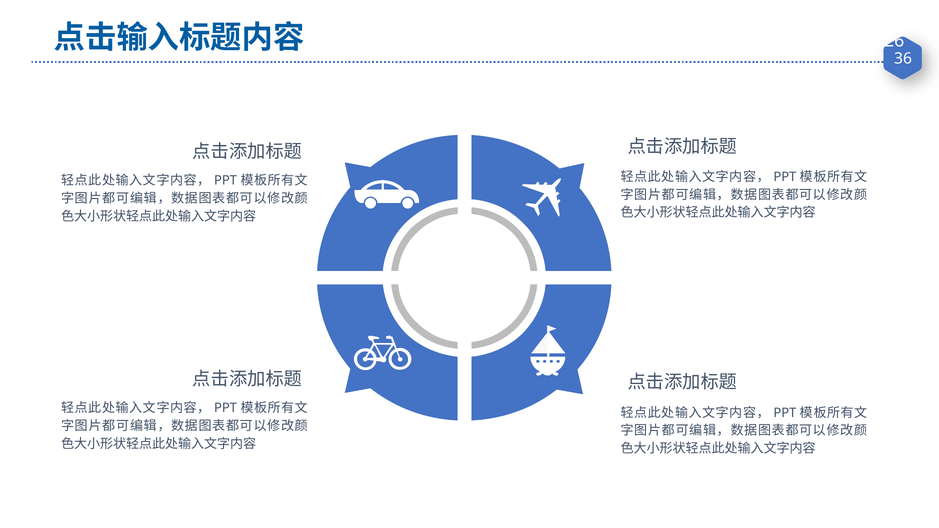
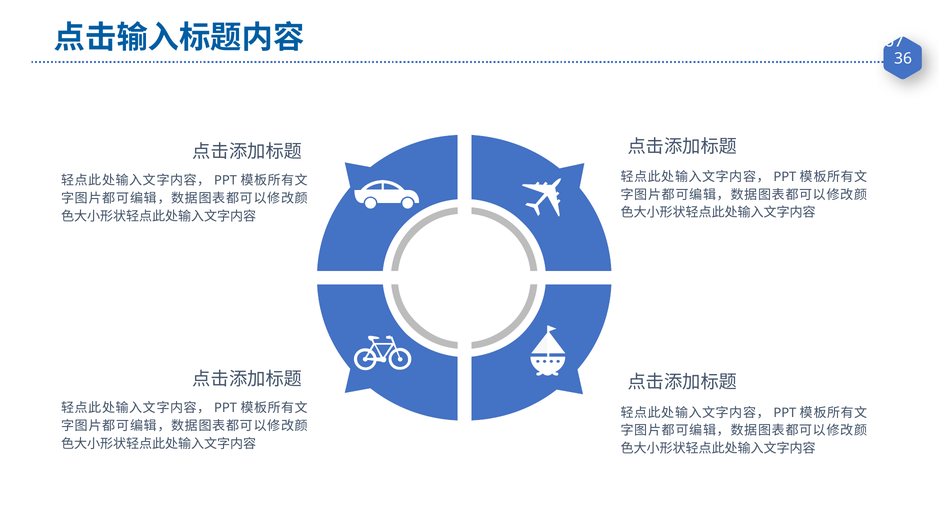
26: 26 -> 67
